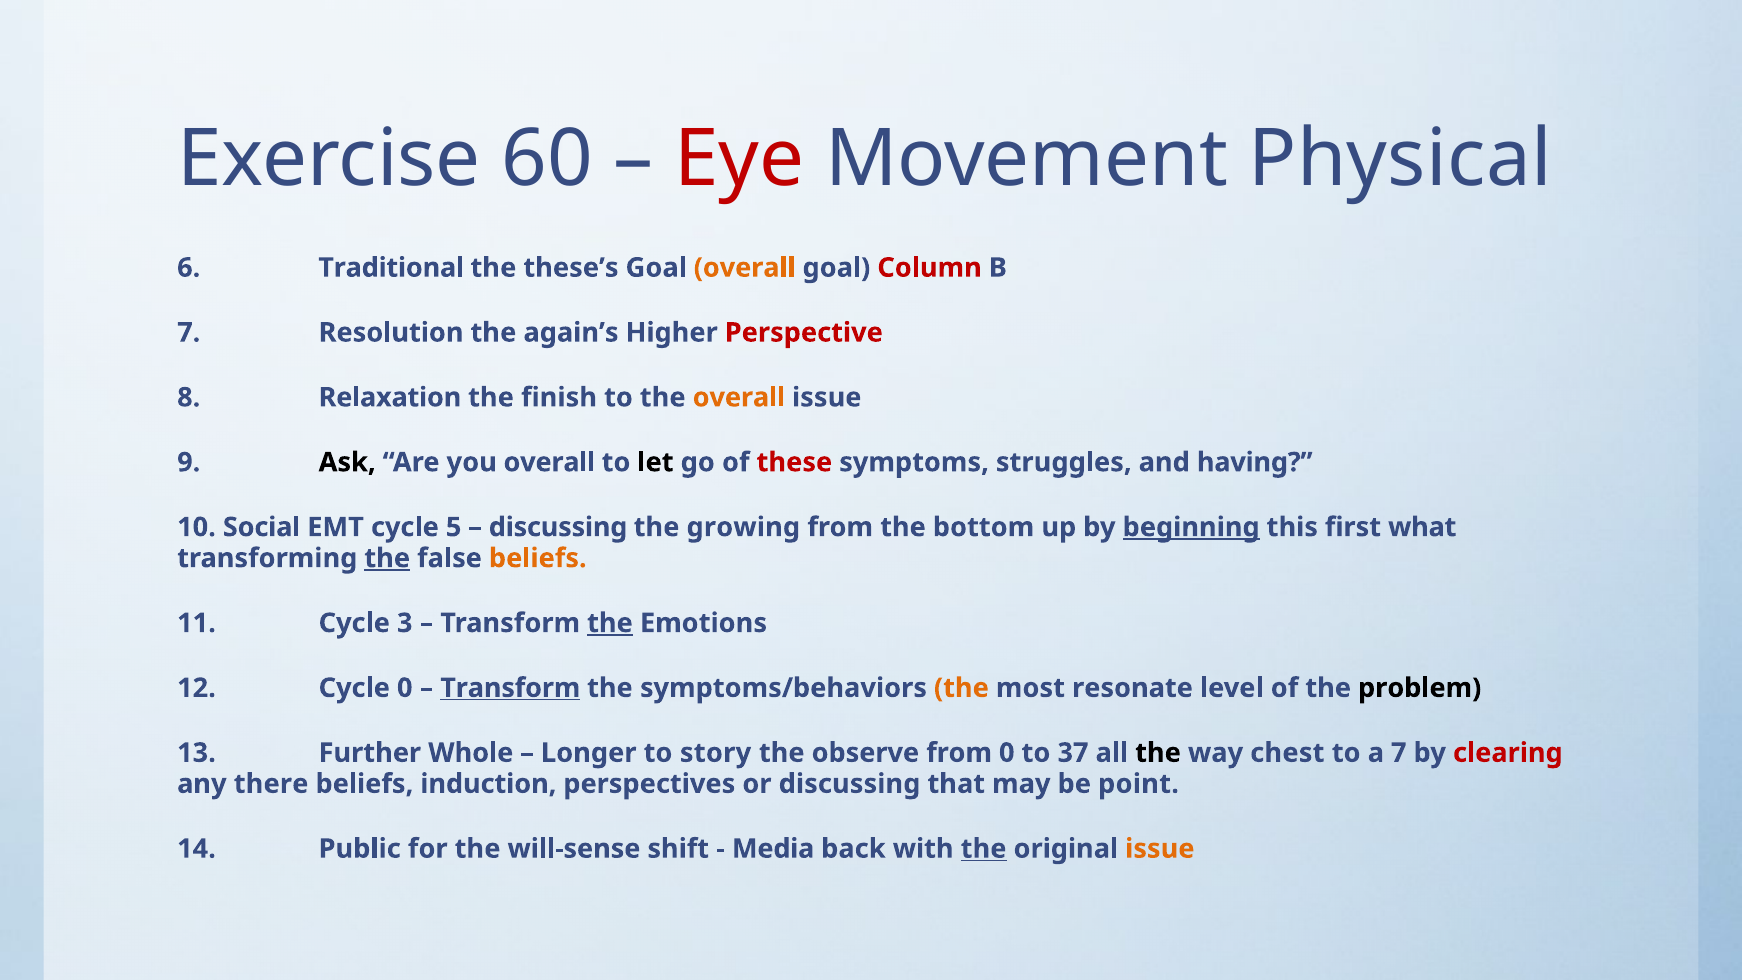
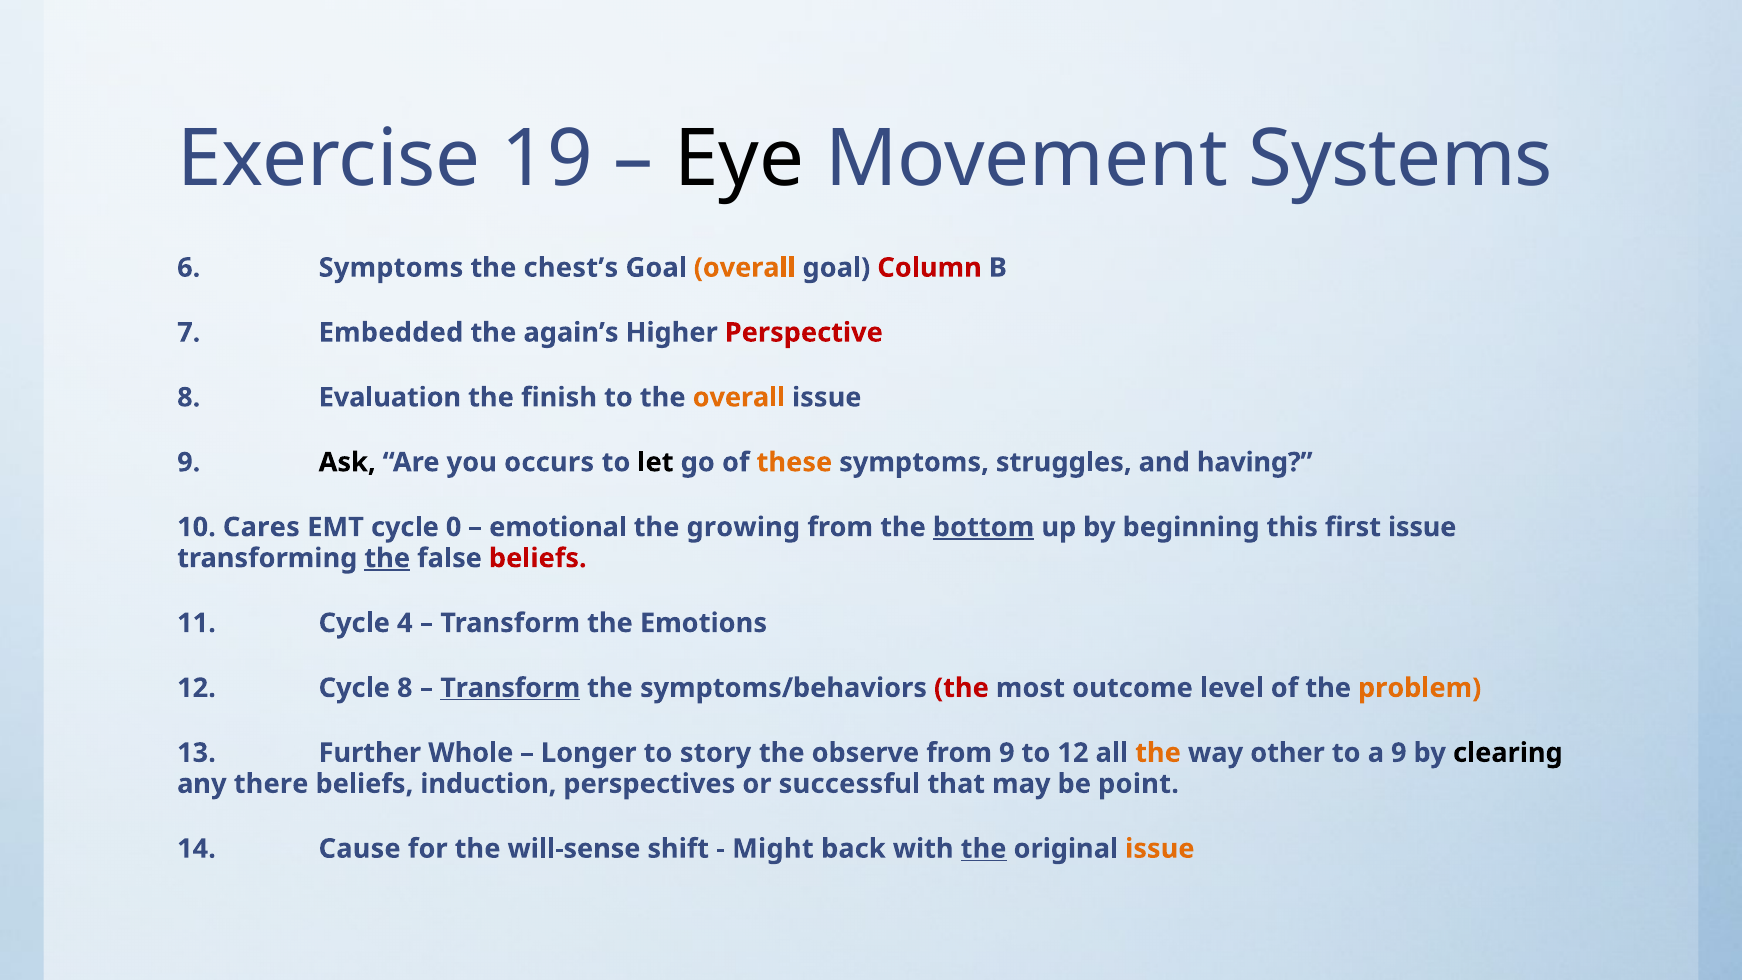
60: 60 -> 19
Eye colour: red -> black
Physical: Physical -> Systems
6 Traditional: Traditional -> Symptoms
these’s: these’s -> chest’s
Resolution: Resolution -> Embedded
Relaxation: Relaxation -> Evaluation
you overall: overall -> occurs
these colour: red -> orange
Social: Social -> Cares
5: 5 -> 0
discussing at (558, 527): discussing -> emotional
bottom underline: none -> present
beginning underline: present -> none
first what: what -> issue
beliefs at (538, 558) colour: orange -> red
3: 3 -> 4
the at (610, 623) underline: present -> none
Cycle 0: 0 -> 8
the at (961, 688) colour: orange -> red
resonate: resonate -> outcome
problem colour: black -> orange
from 0: 0 -> 9
to 37: 37 -> 12
the at (1158, 753) colour: black -> orange
chest: chest -> other
a 7: 7 -> 9
clearing colour: red -> black
or discussing: discussing -> successful
Public: Public -> Cause
Media: Media -> Might
